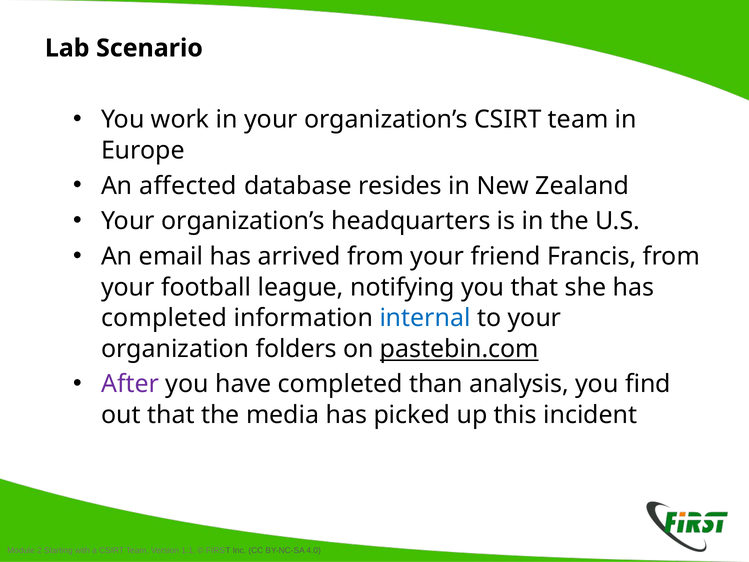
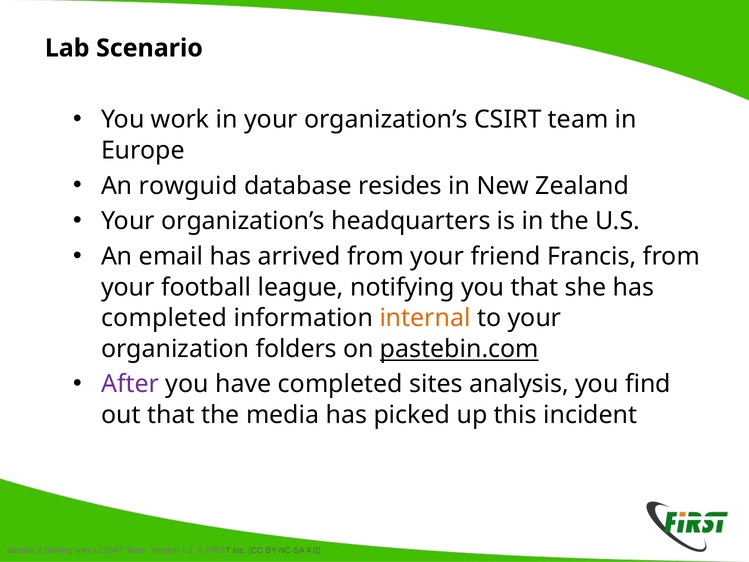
affected: affected -> rowguid
internal colour: blue -> orange
than: than -> sites
